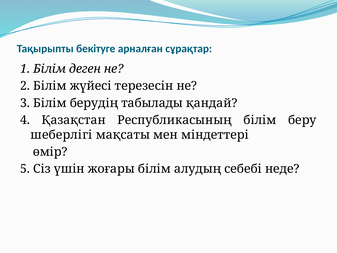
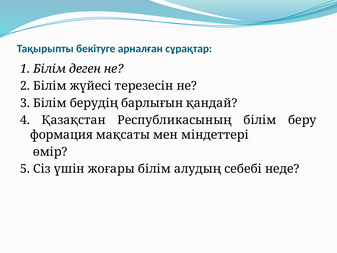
табылады: табылады -> барлығын
шеберлігі: шеберлігі -> формация
